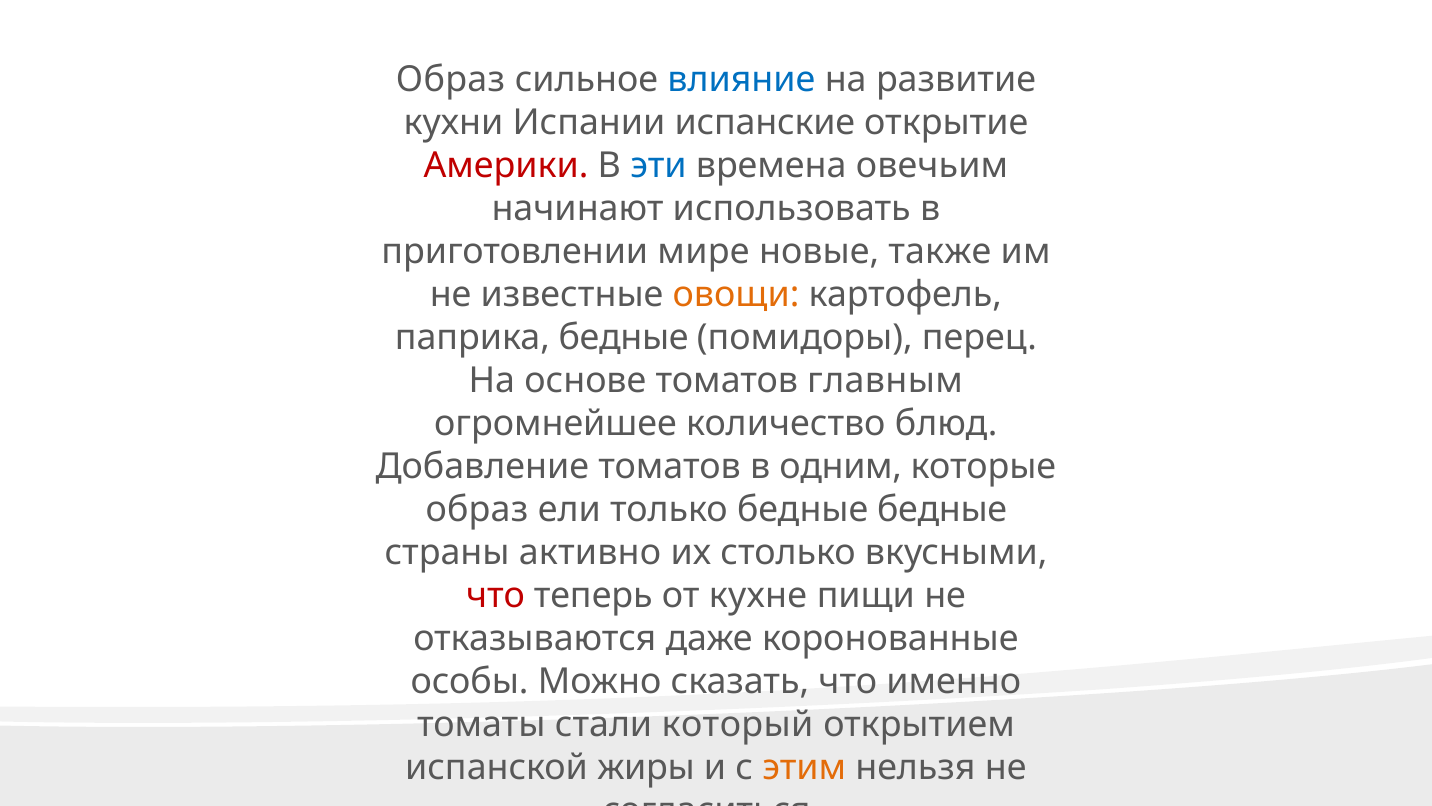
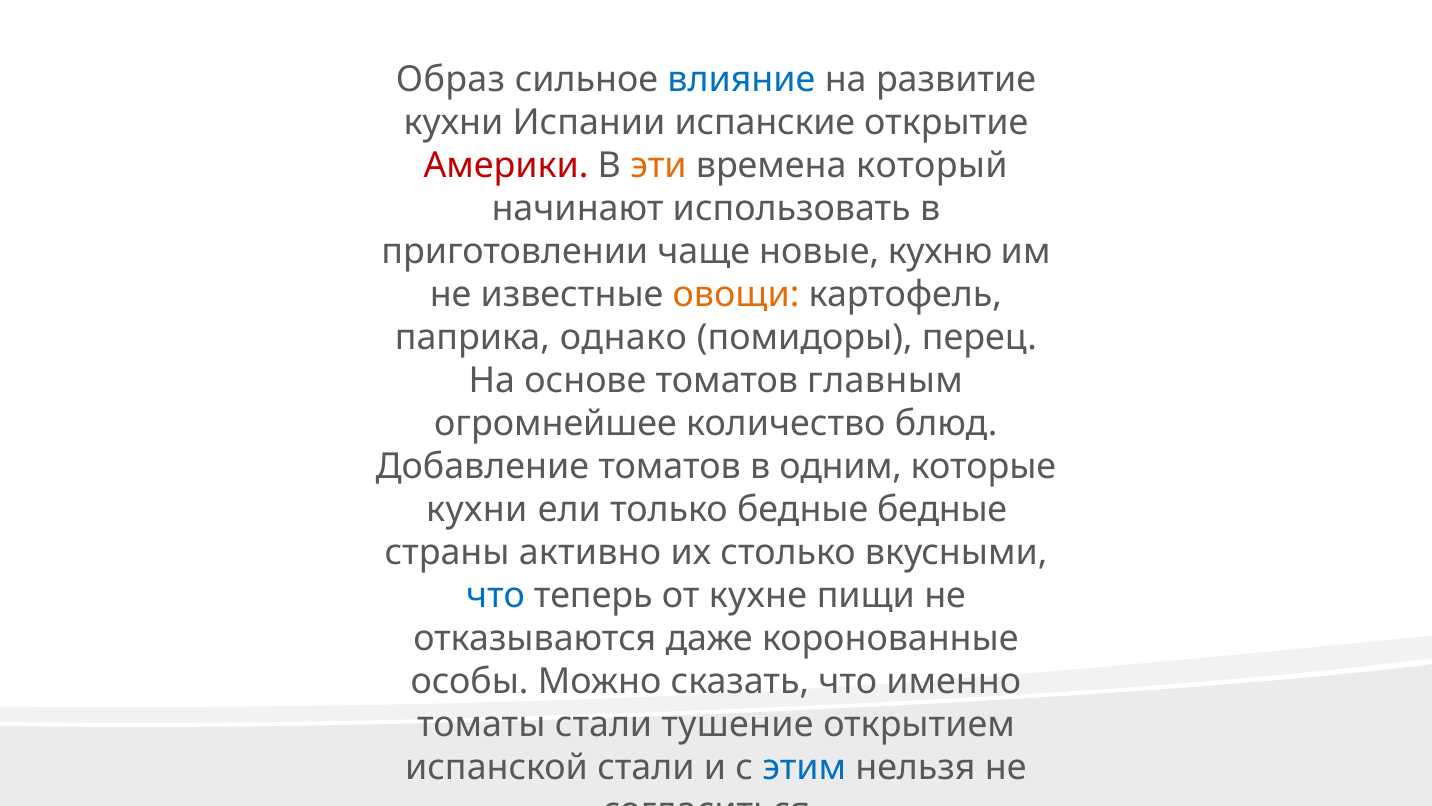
эти colour: blue -> orange
овечьим: овечьим -> который
мире: мире -> чаще
также: также -> кухню
паприка бедные: бедные -> однако
образ at (477, 509): образ -> кухни
что at (495, 595) colour: red -> blue
который: который -> тушение
испанской жиры: жиры -> стали
этим colour: orange -> blue
